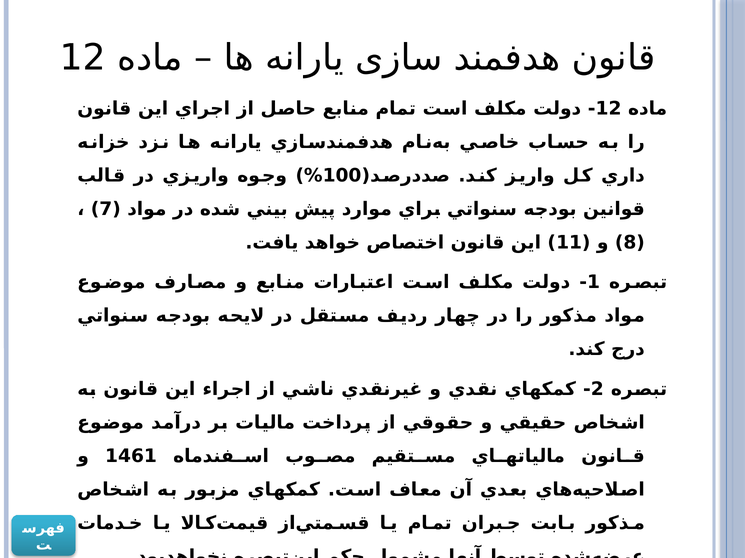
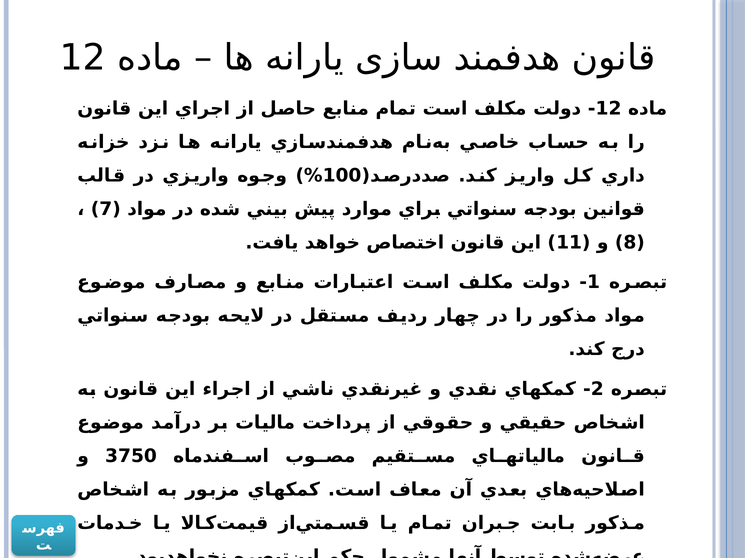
1461: 1461 -> 3750
